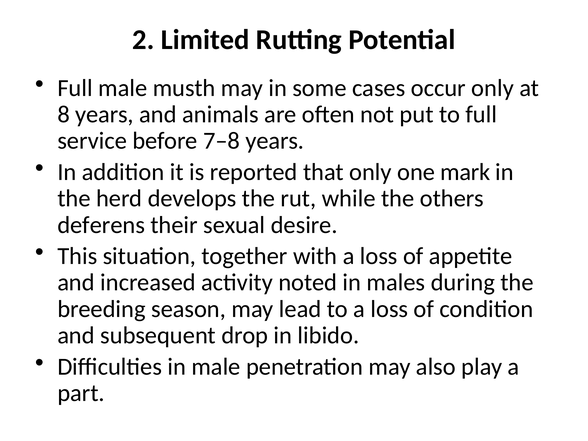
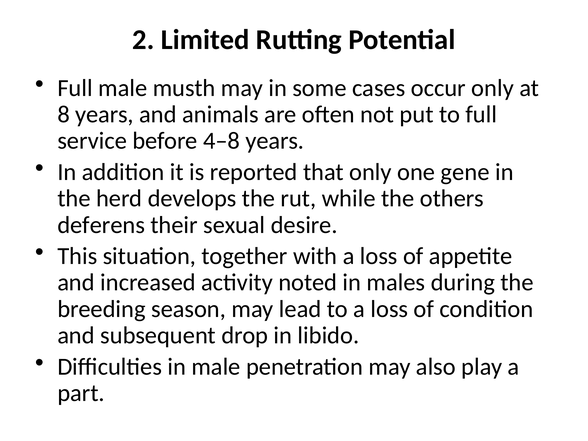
7–8: 7–8 -> 4–8
mark: mark -> gene
